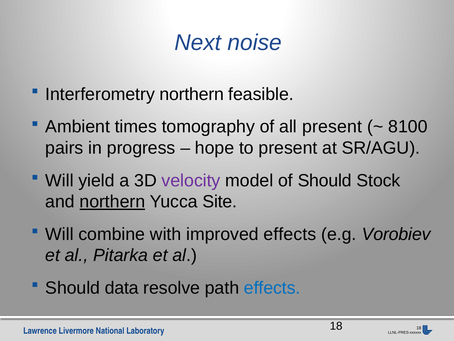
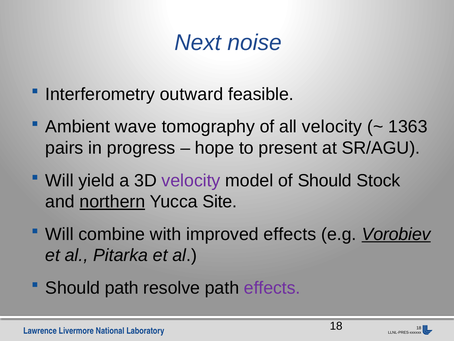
Interferometry northern: northern -> outward
times: times -> wave
all present: present -> velocity
8100: 8100 -> 1363
Vorobiev underline: none -> present
Should data: data -> path
effects at (272, 288) colour: blue -> purple
